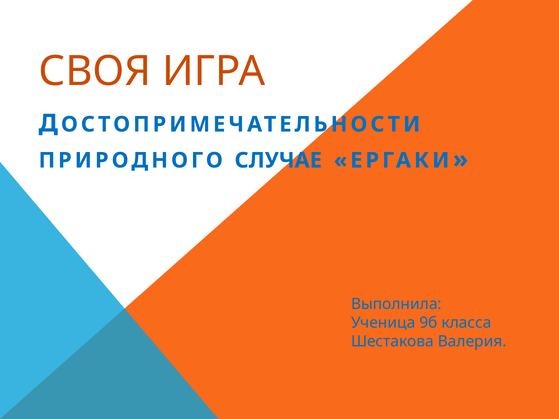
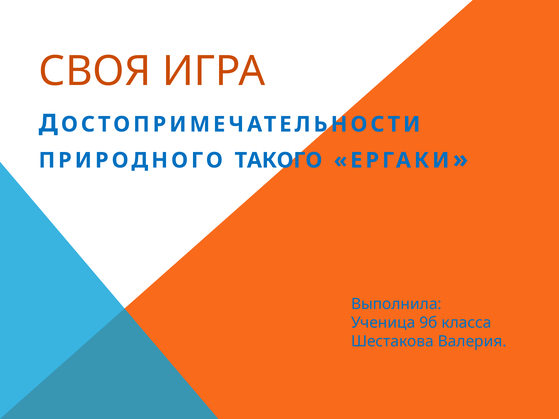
СЛУЧАЕ: СЛУЧАЕ -> ТАКОГО
